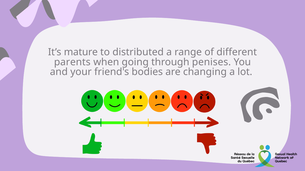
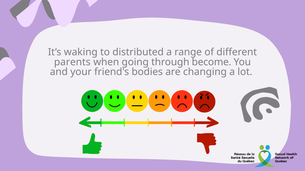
mature: mature -> waking
penises: penises -> become
